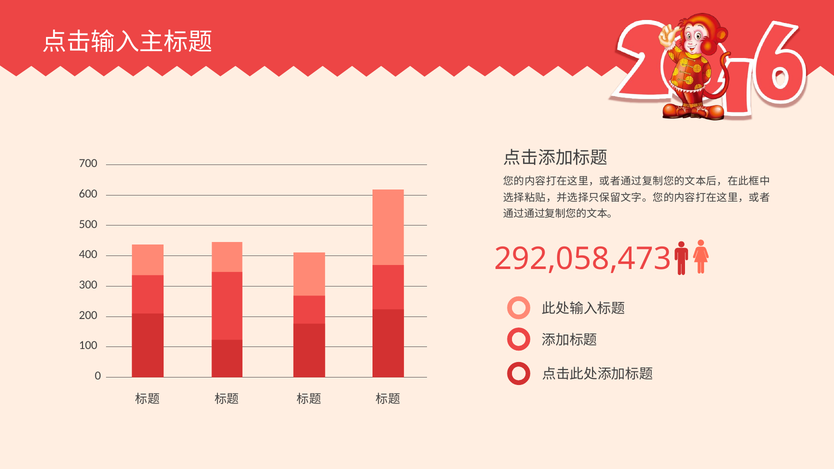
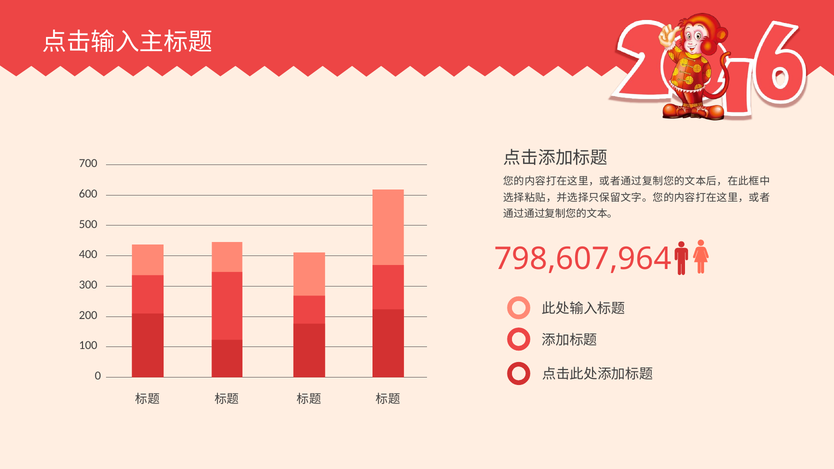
292,058,473: 292,058,473 -> 798,607,964
